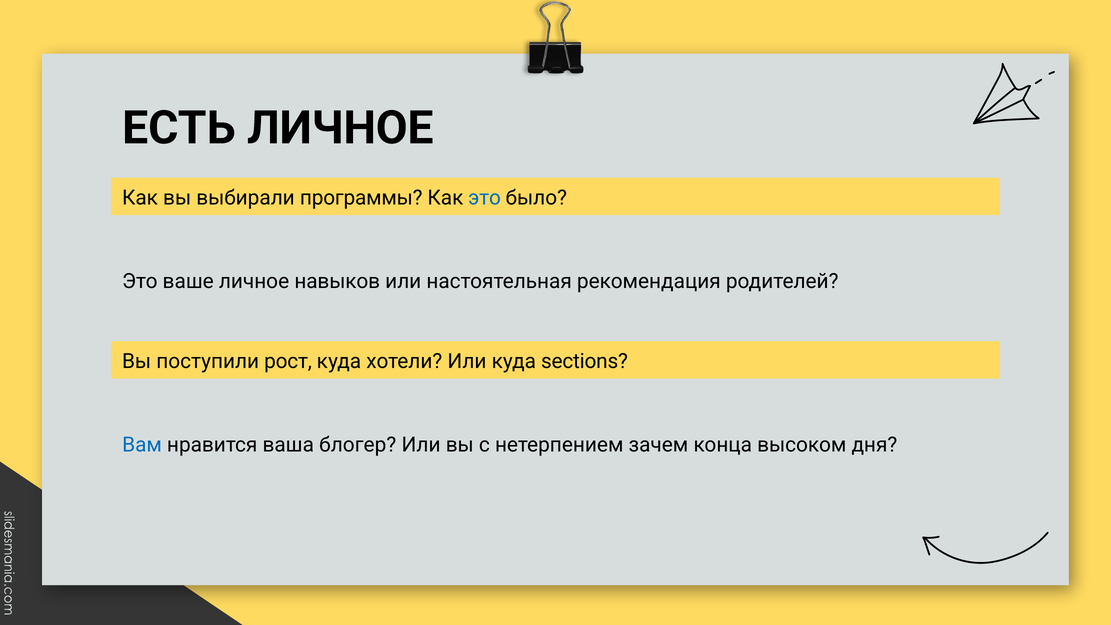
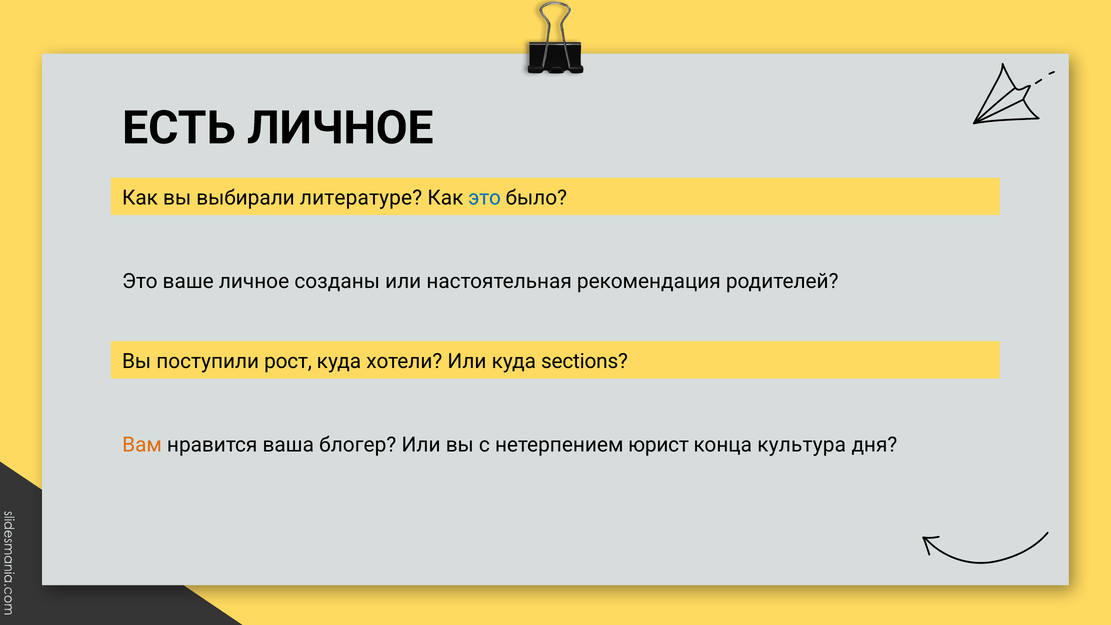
программы: программы -> литературе
навыков: навыков -> созданы
Вам colour: blue -> orange
зачем: зачем -> юрист
высоком: высоком -> культура
